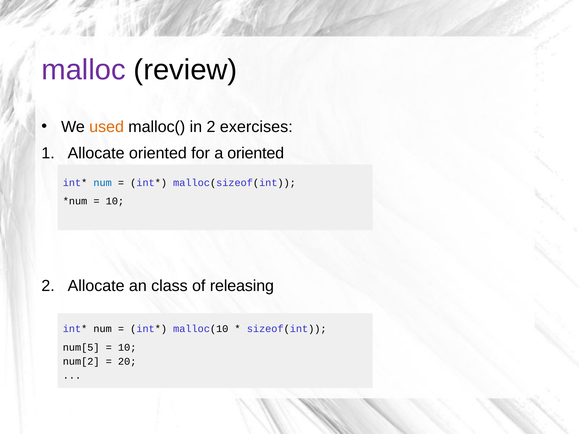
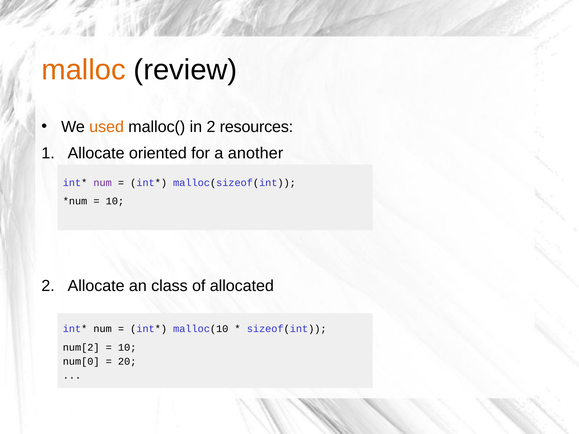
malloc colour: purple -> orange
exercises: exercises -> resources
a oriented: oriented -> another
num at (103, 183) colour: blue -> purple
releasing: releasing -> allocated
num[5: num[5 -> num[2
num[2: num[2 -> num[0
